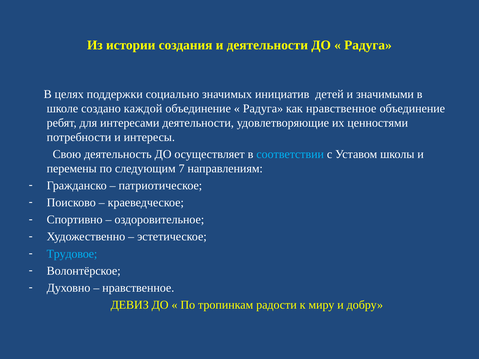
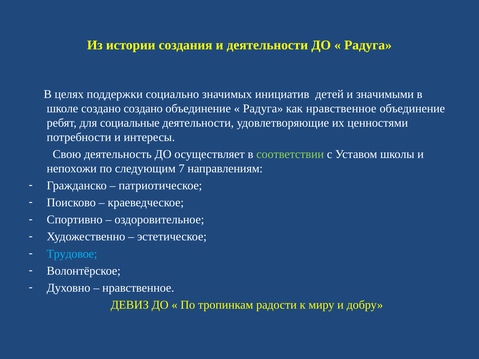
создано каждой: каждой -> создано
интересами: интересами -> социальные
соответствии colour: light blue -> light green
перемены: перемены -> непохожи
